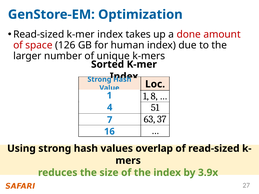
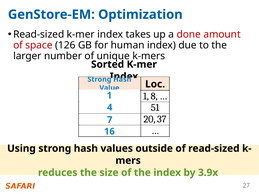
63: 63 -> 20
overlap: overlap -> outside
